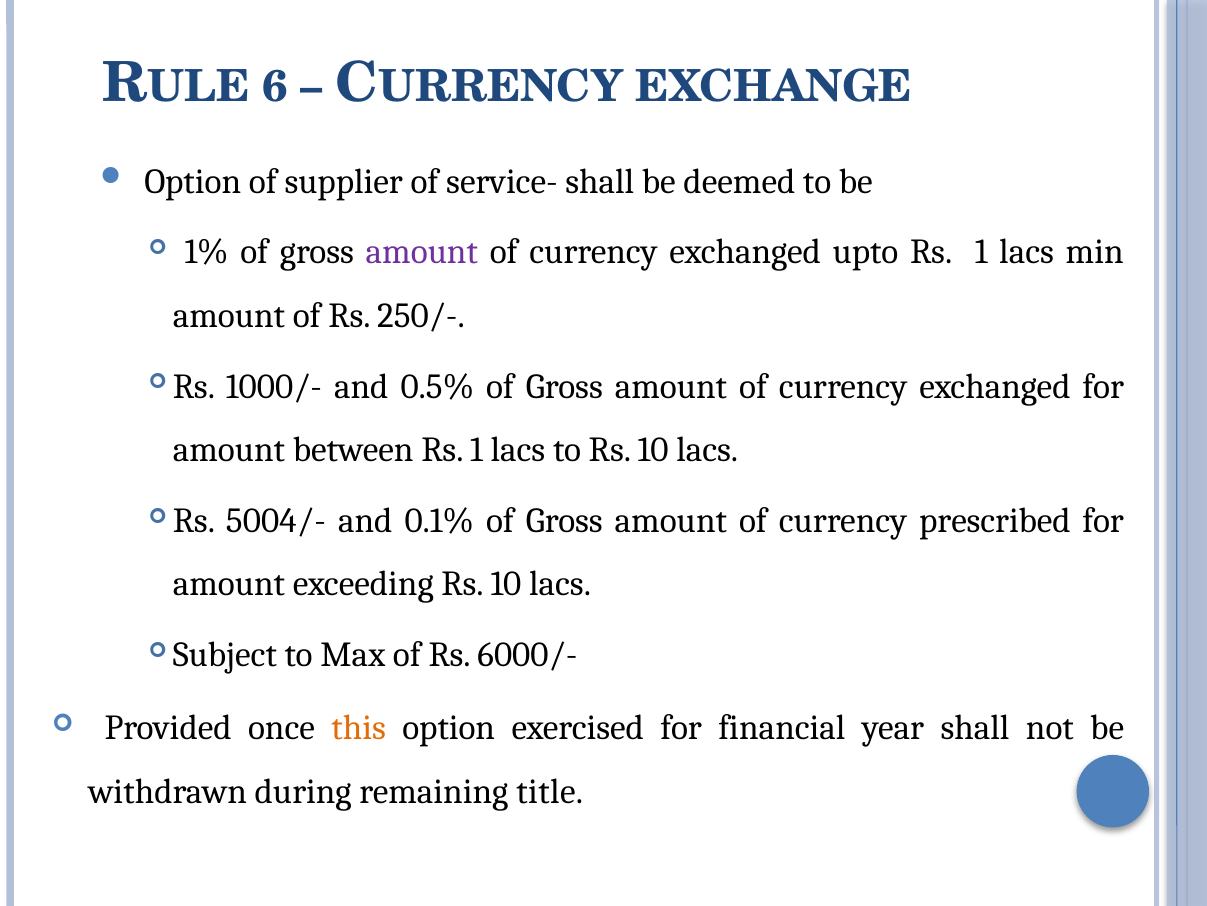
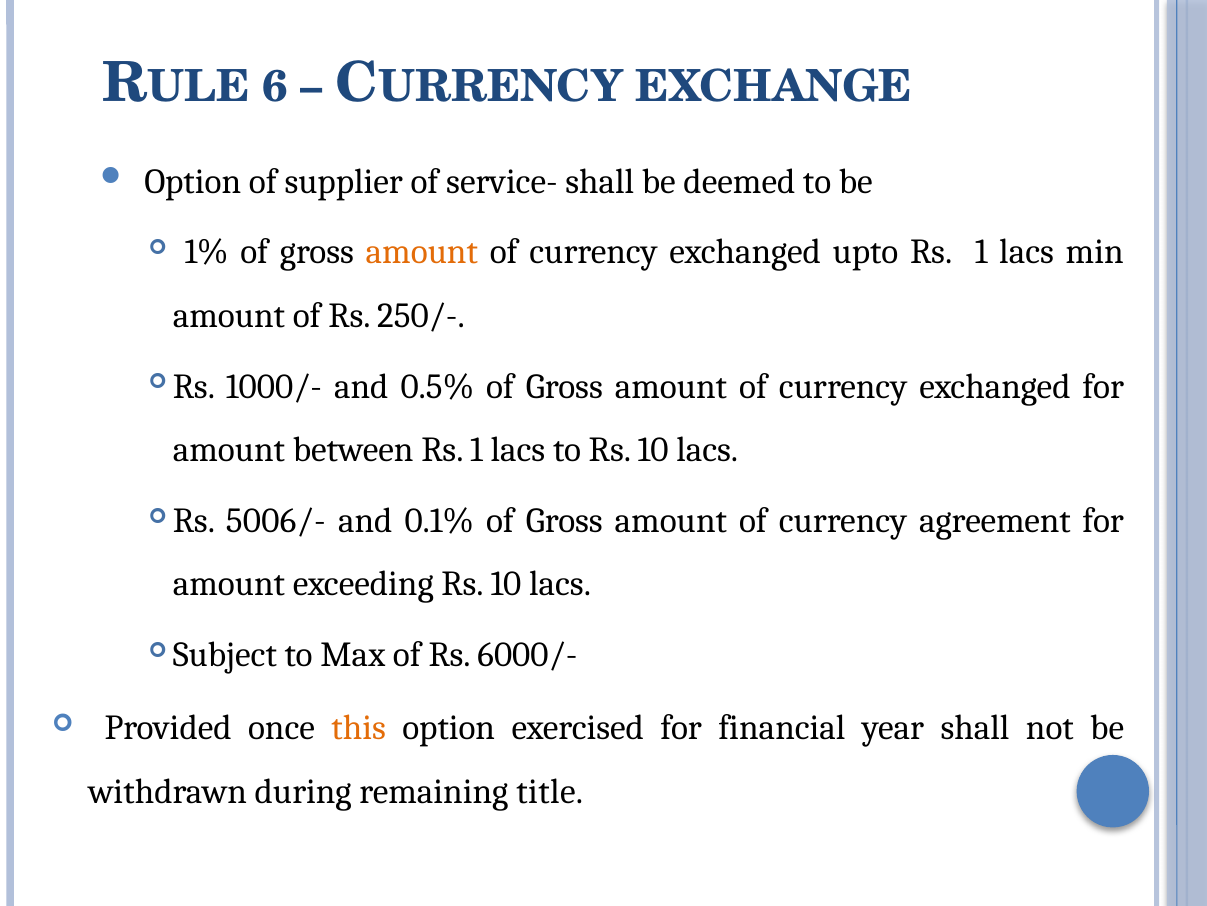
amount at (422, 252) colour: purple -> orange
5004/-: 5004/- -> 5006/-
prescribed: prescribed -> agreement
